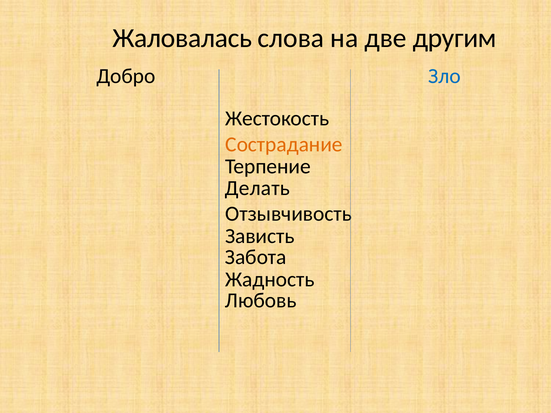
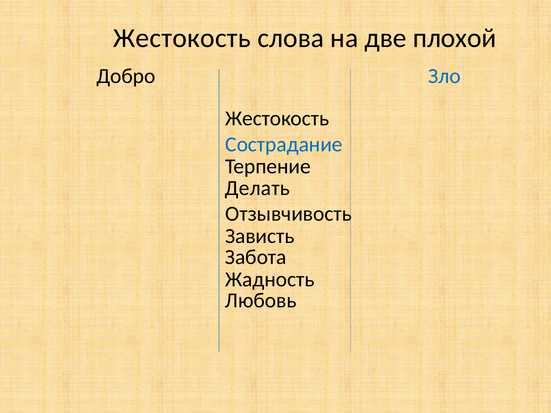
Жаловалась at (182, 38): Жаловалась -> Жестокость
другим: другим -> плохой
Сострадание colour: orange -> blue
